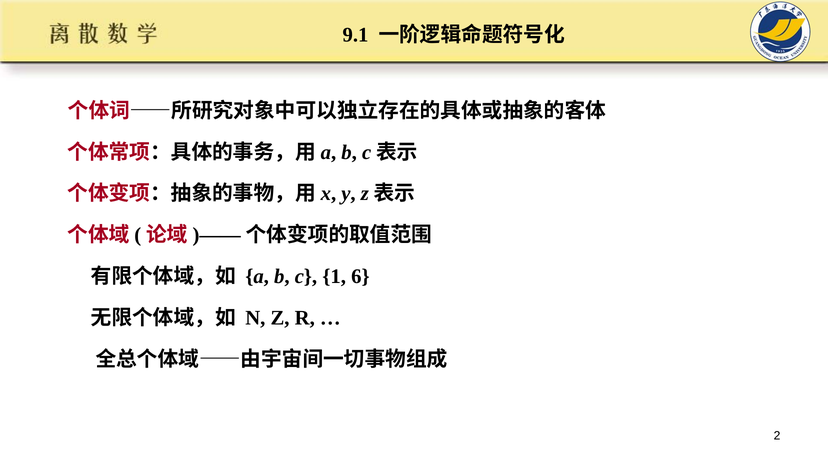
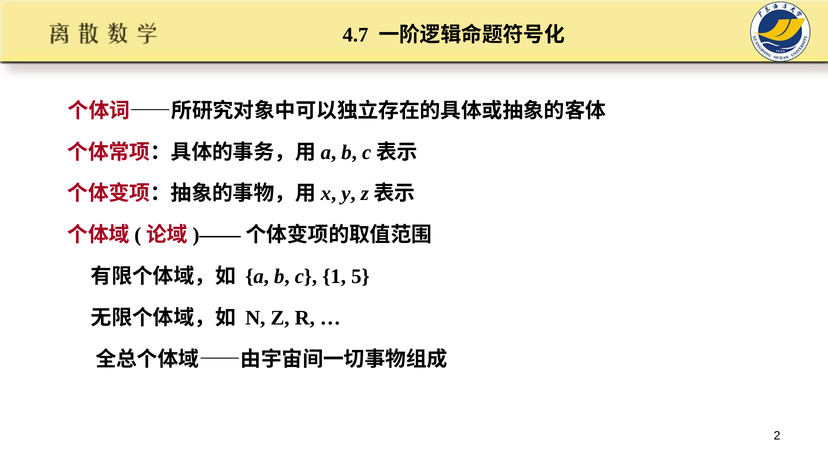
9.1: 9.1 -> 4.7
6: 6 -> 5
